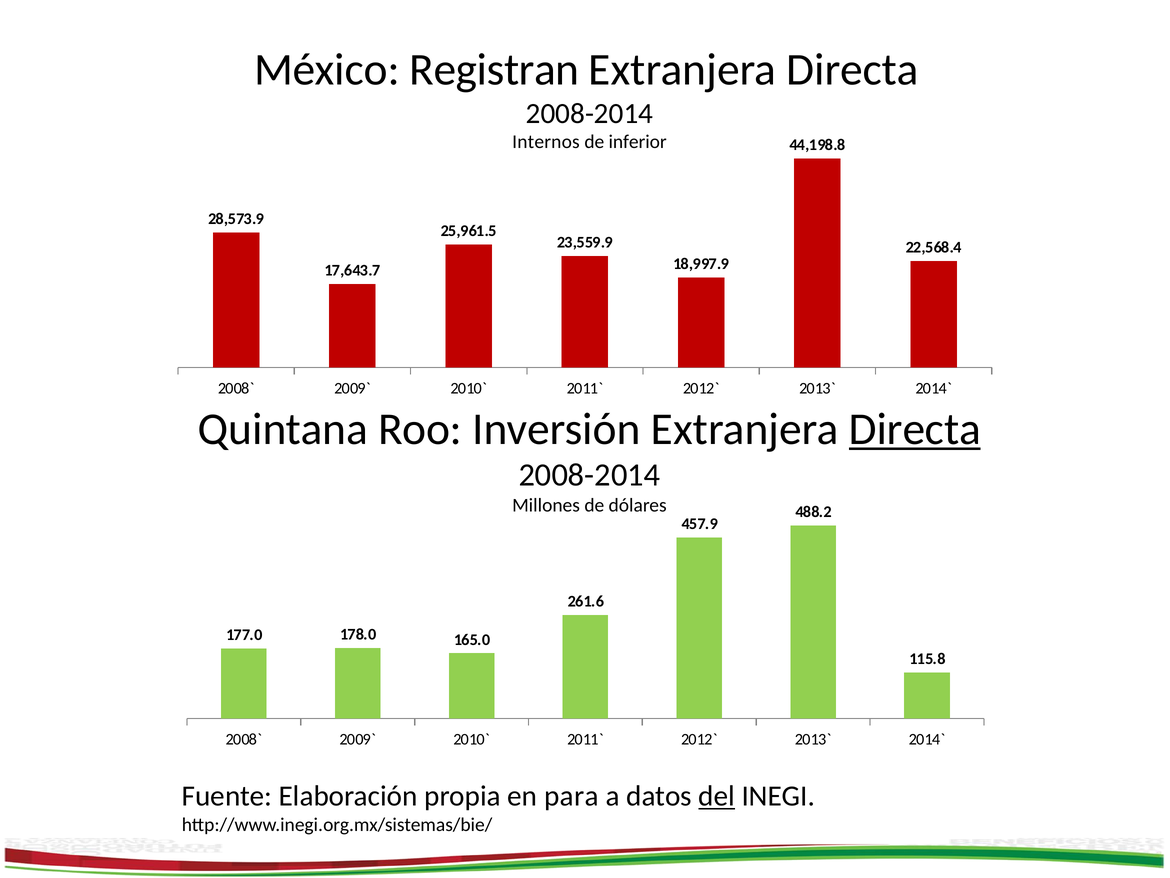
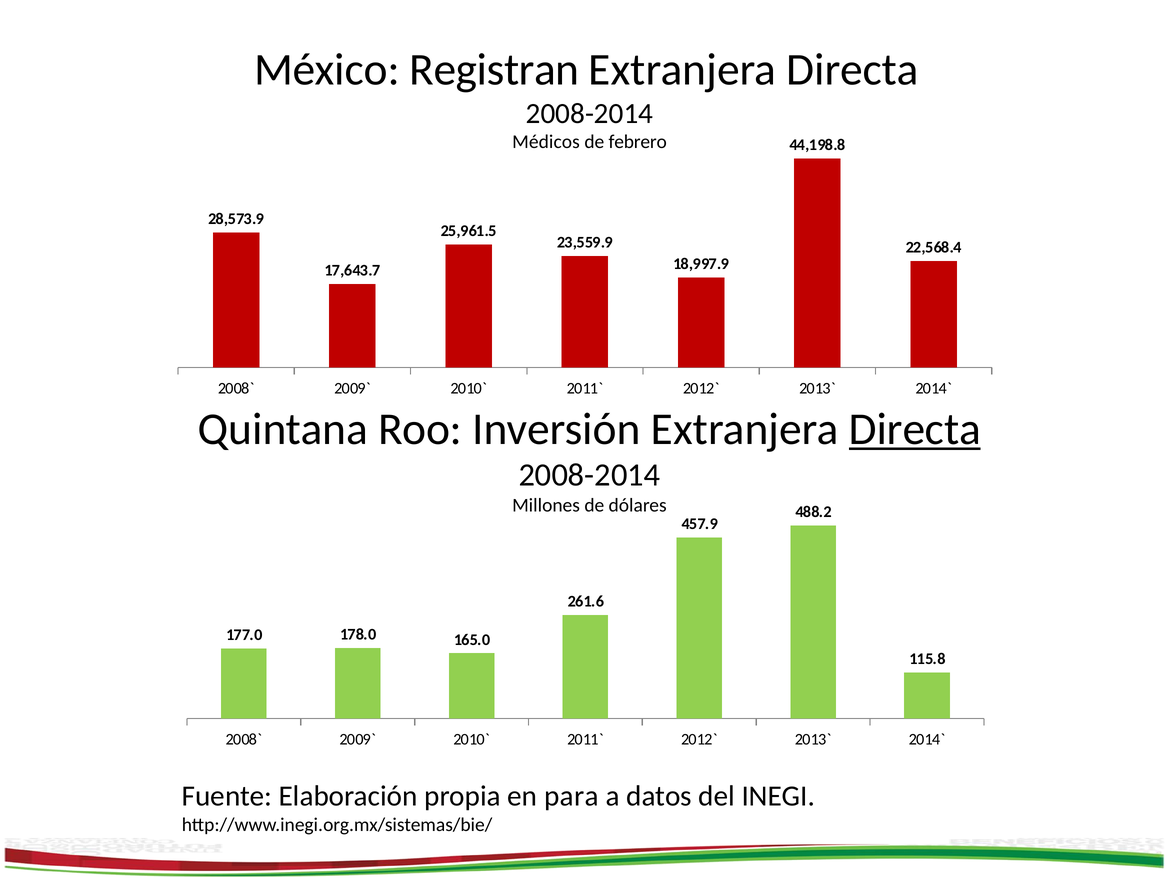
Internos: Internos -> Médicos
inferior: inferior -> febrero
del underline: present -> none
